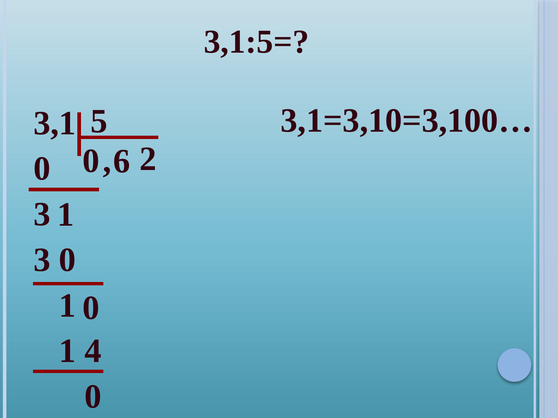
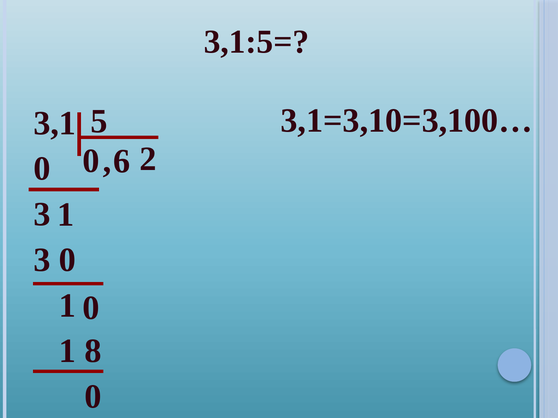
4: 4 -> 8
